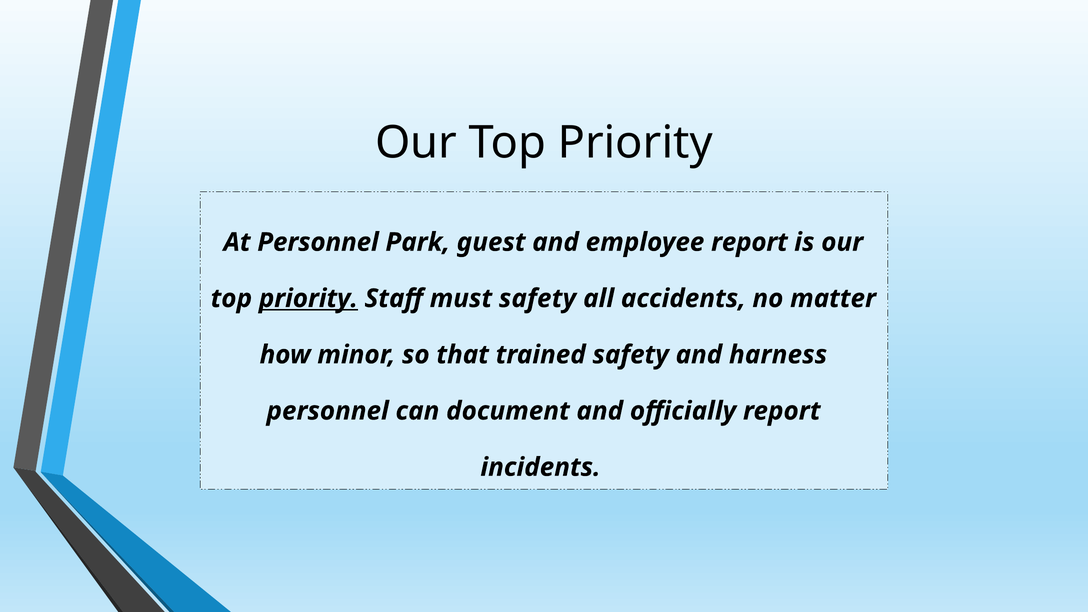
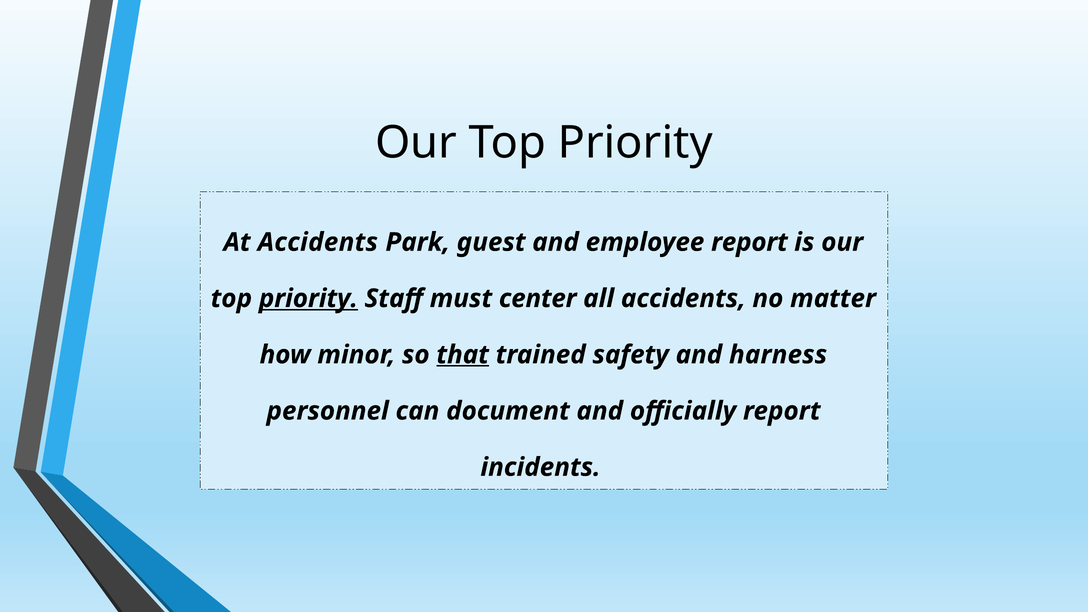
At Personnel: Personnel -> Accidents
must safety: safety -> center
that underline: none -> present
